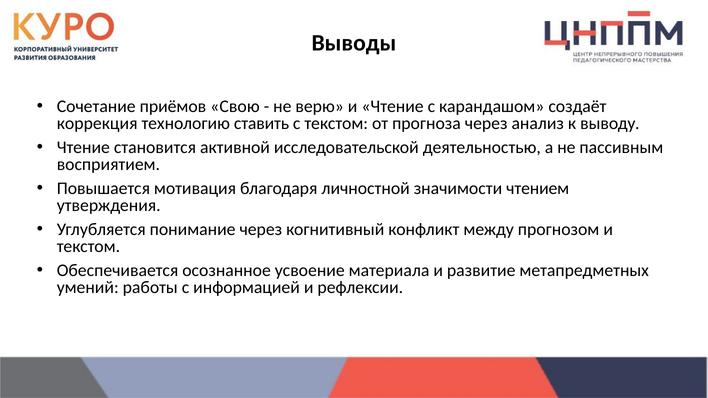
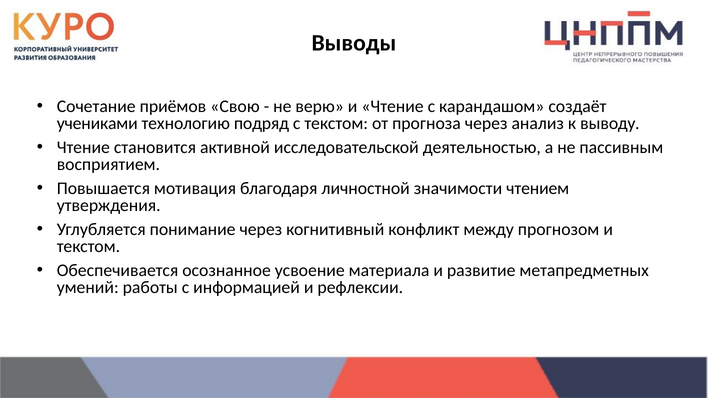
коррекция: коррекция -> учениками
ставить: ставить -> подряд
